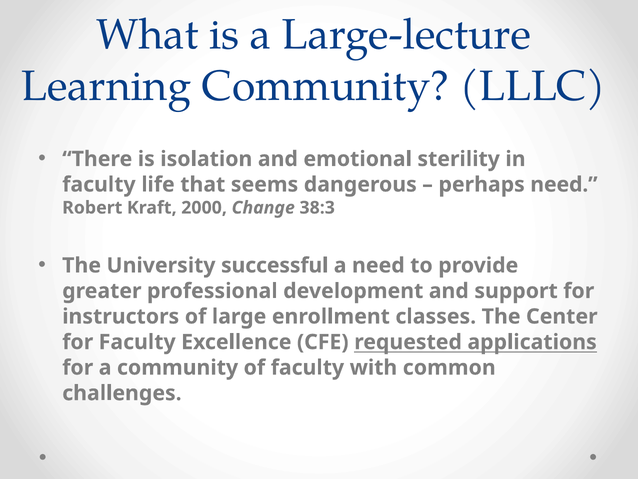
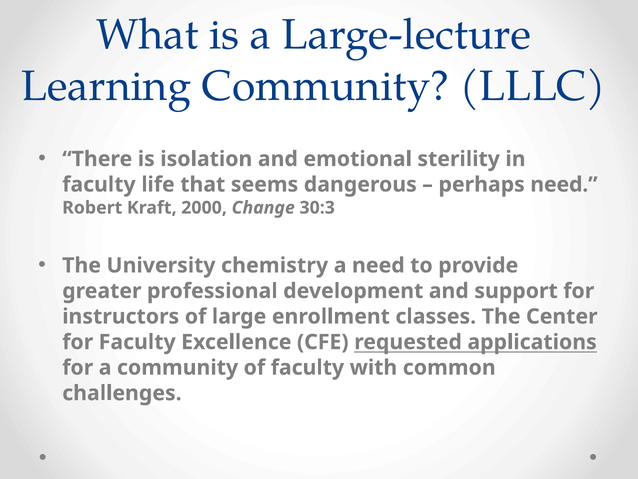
38:3: 38:3 -> 30:3
successful: successful -> chemistry
